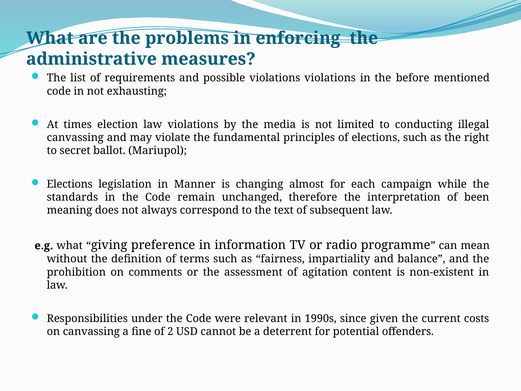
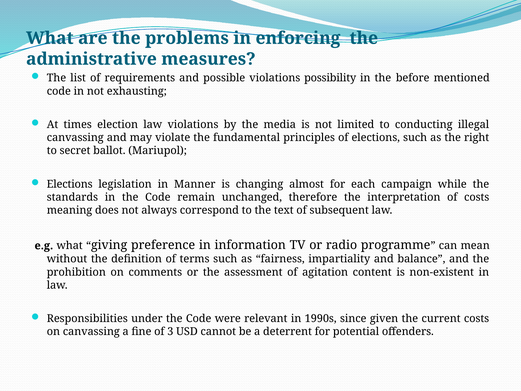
violations violations: violations -> possibility
of been: been -> costs
2: 2 -> 3
